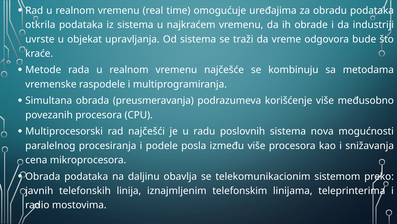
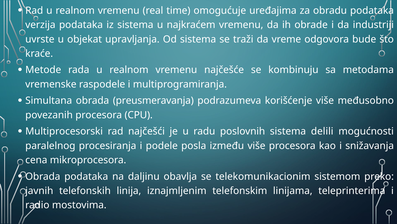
otkrila: otkrila -> verzija
nova: nova -> delili
